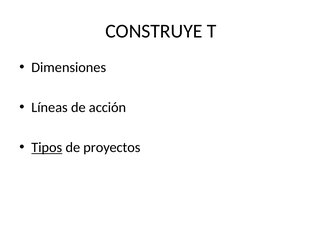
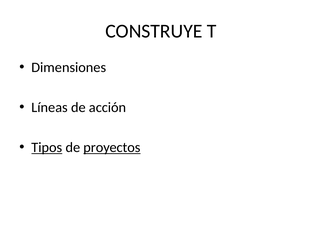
proyectos underline: none -> present
